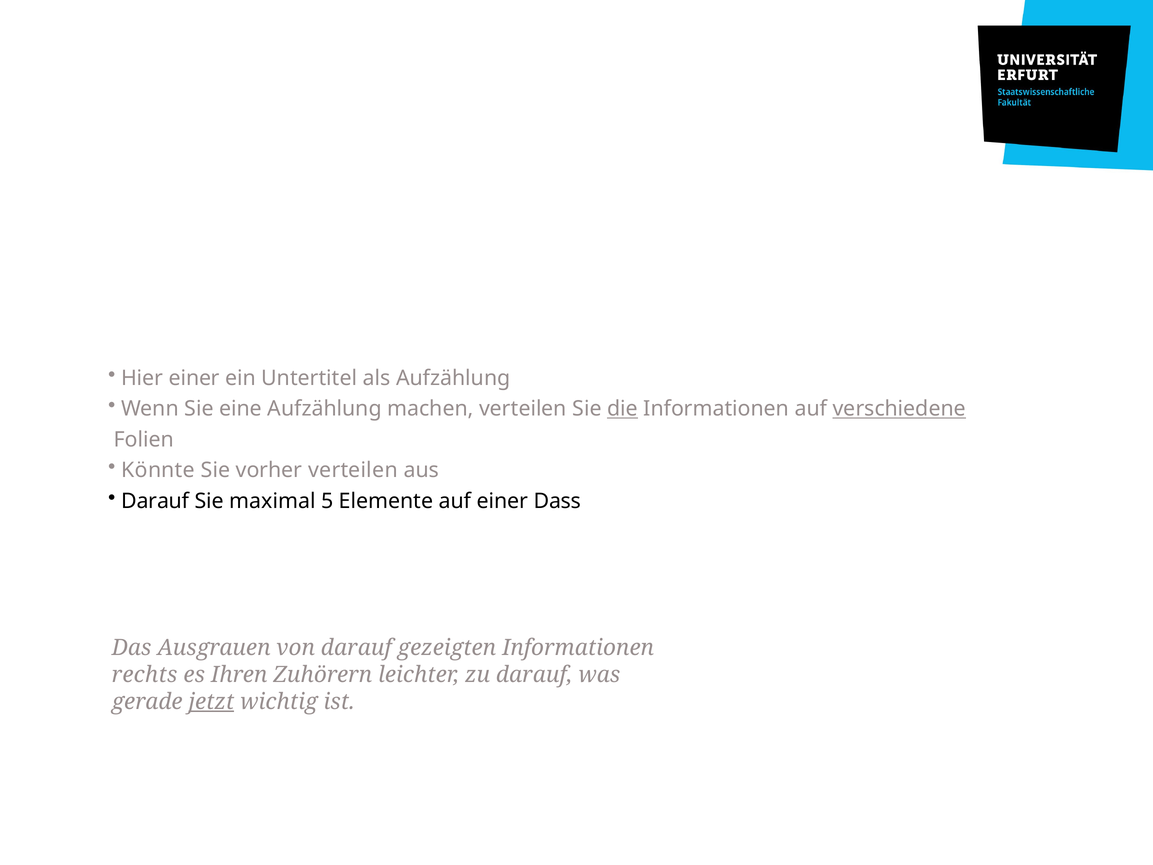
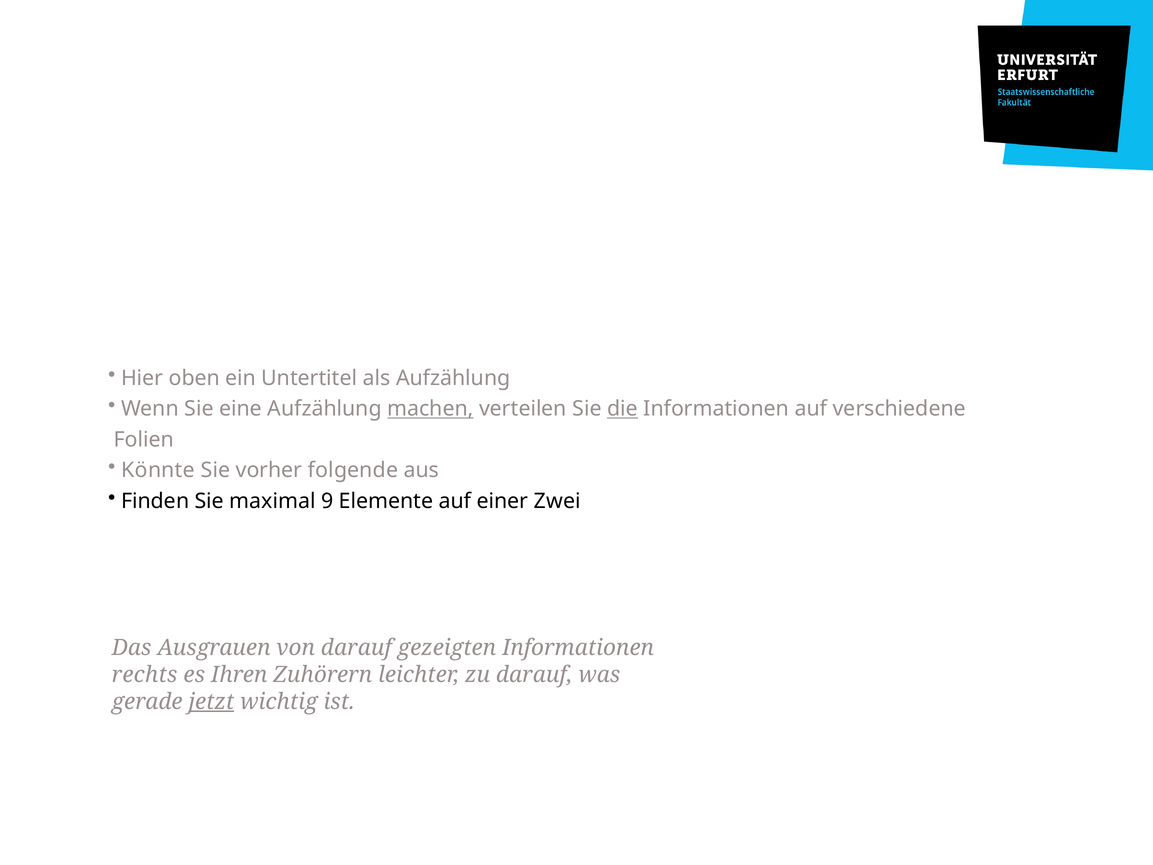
Hier einer: einer -> oben
machen underline: none -> present
verschiedene underline: present -> none
vorher verteilen: verteilen -> folgende
Darauf at (155, 501): Darauf -> Finden
5: 5 -> 9
Dass: Dass -> Zwei
